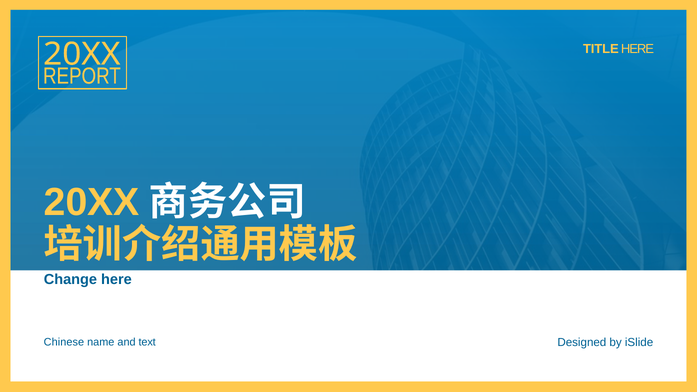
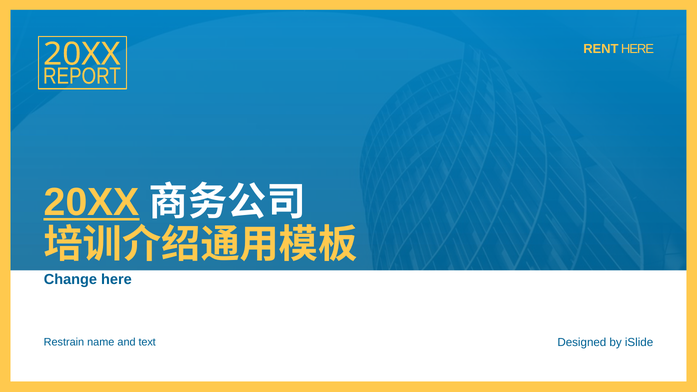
TITLE: TITLE -> RENT
20XX underline: none -> present
Chinese: Chinese -> Restrain
